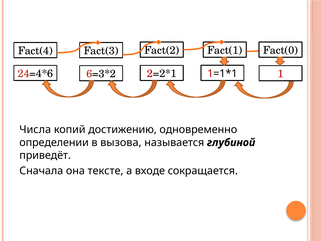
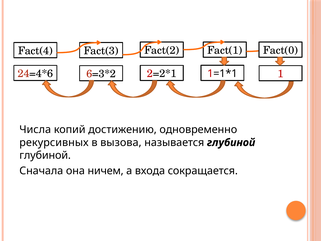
определении: определении -> рекурсивных
приведёт at (45, 155): приведёт -> глубиной
тексте: тексте -> ничем
входе: входе -> входа
